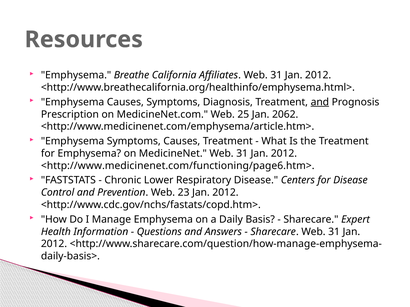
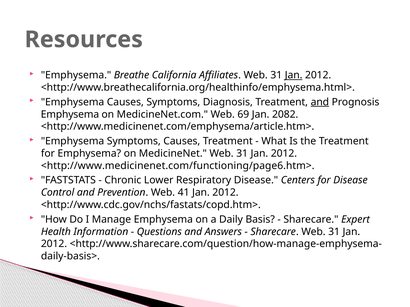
Jan at (294, 75) underline: none -> present
Prescription at (70, 114): Prescription -> Emphysema
25: 25 -> 69
2062: 2062 -> 2082
23: 23 -> 41
